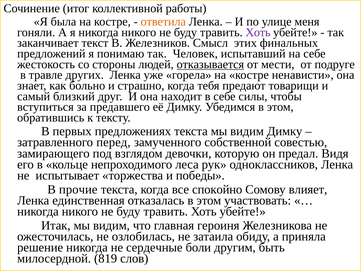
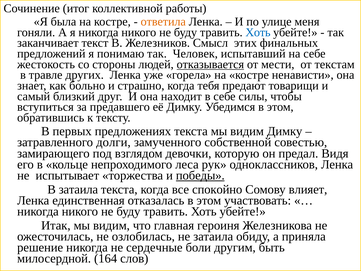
Хоть at (258, 32) colour: purple -> blue
подруге: подруге -> текстам
перед: перед -> долги
победы underline: none -> present
В прочие: прочие -> затаила
819: 819 -> 164
